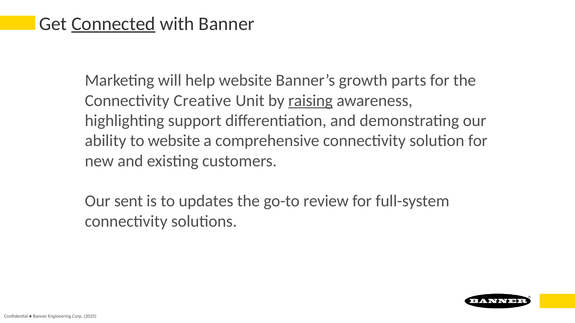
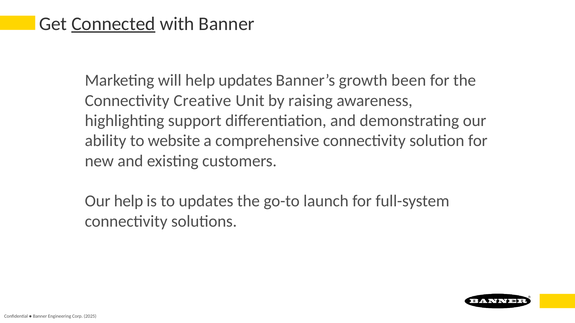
help website: website -> updates
parts: parts -> been
raising underline: present -> none
Our sent: sent -> help
review: review -> launch
